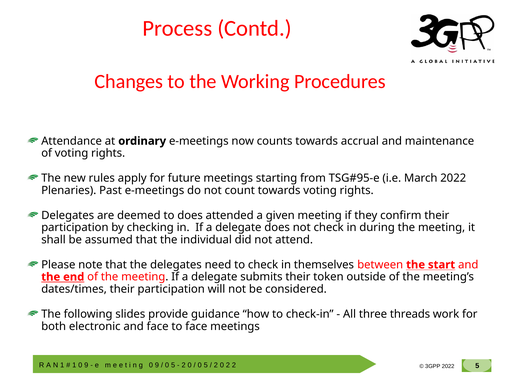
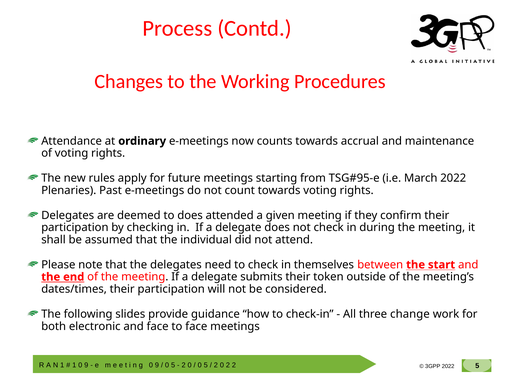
threads: threads -> change
